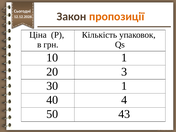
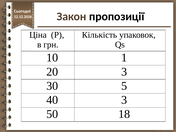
пропозиції colour: orange -> black
30 1: 1 -> 5
40 4: 4 -> 3
43: 43 -> 18
